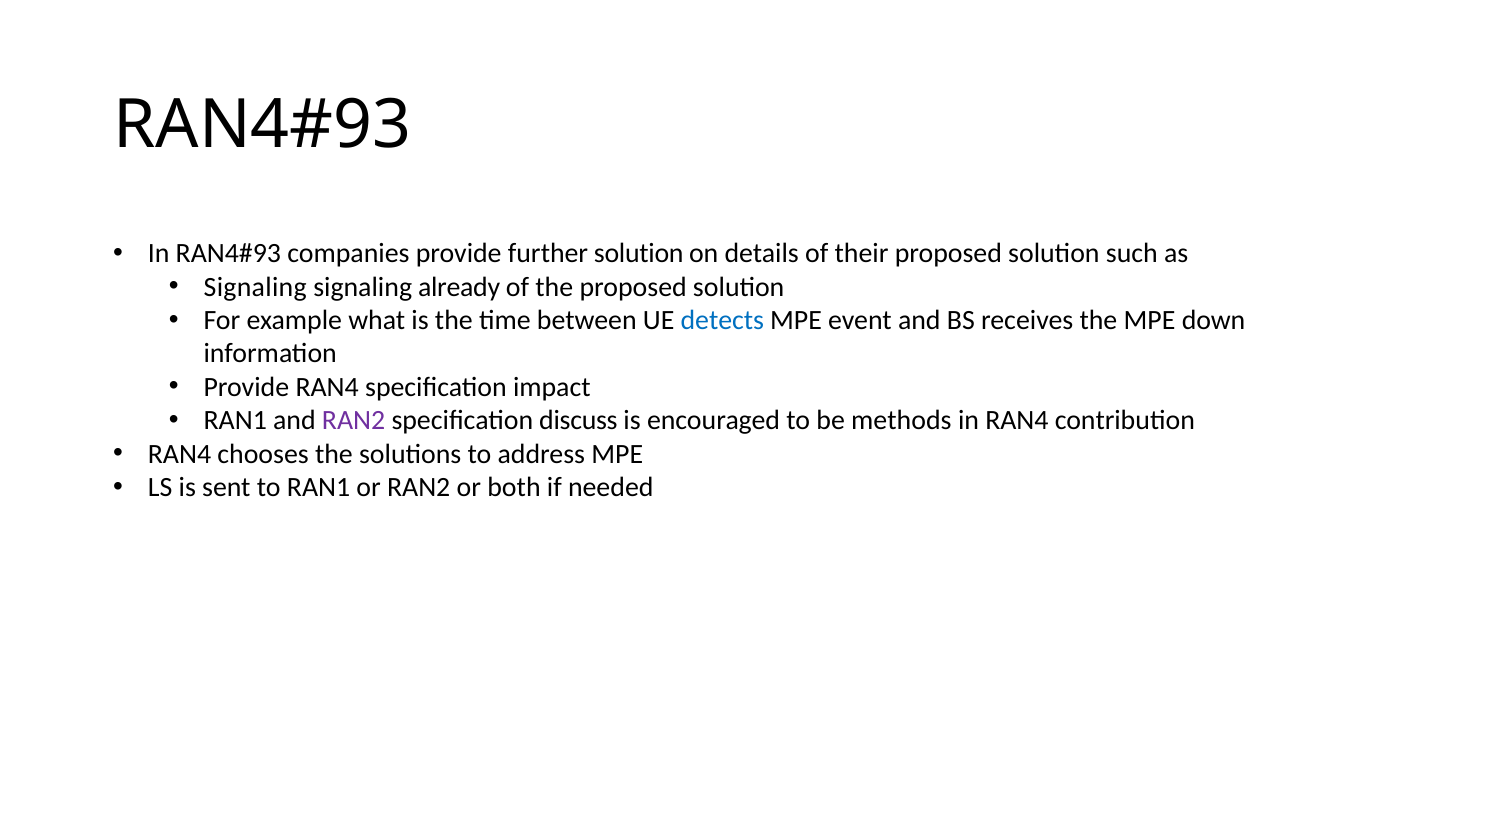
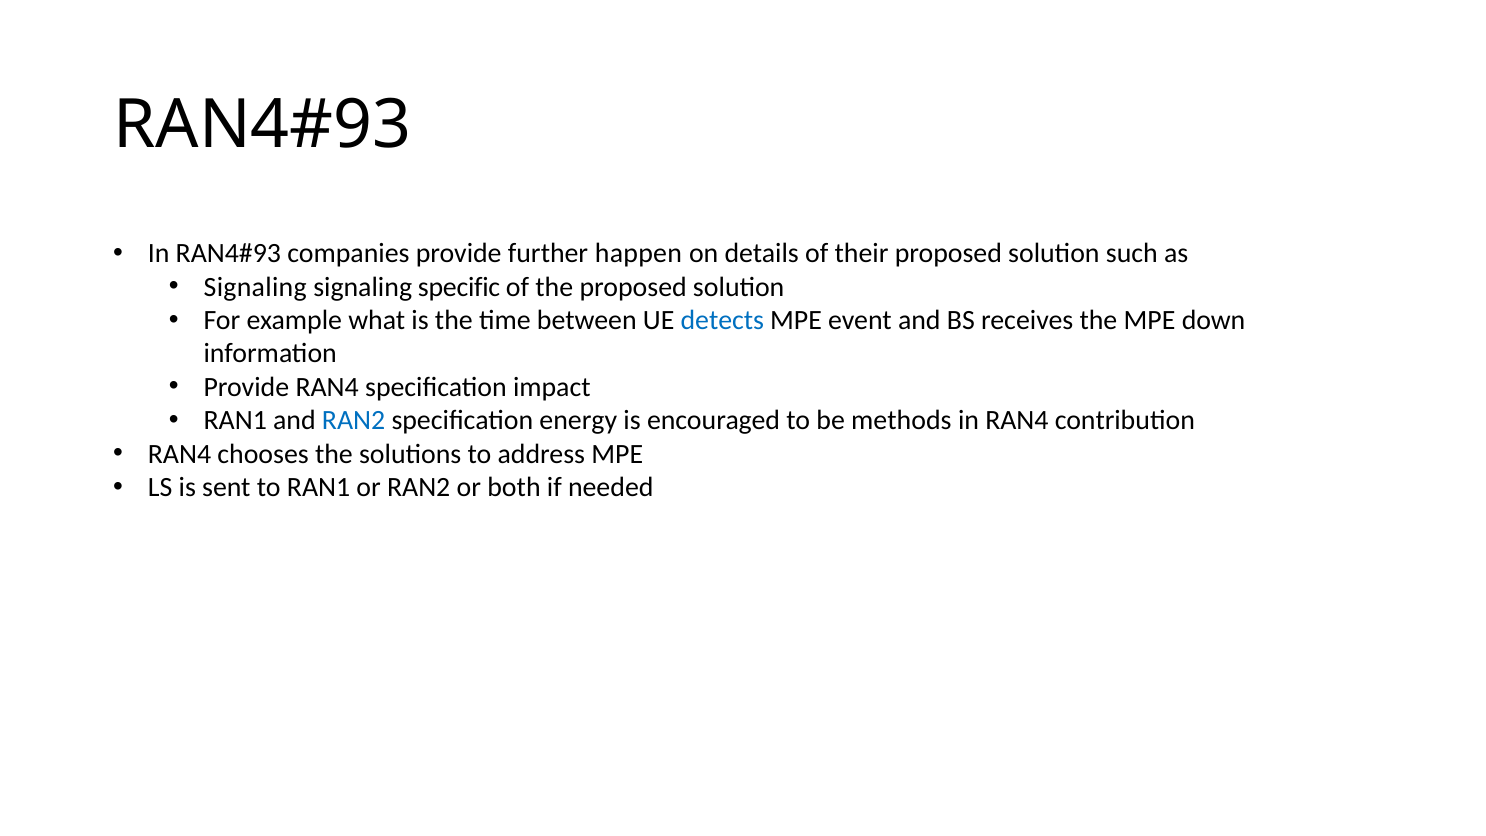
further solution: solution -> happen
already: already -> specific
RAN2 at (354, 421) colour: purple -> blue
discuss: discuss -> energy
